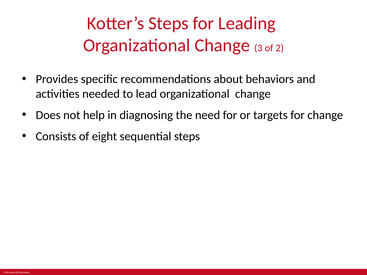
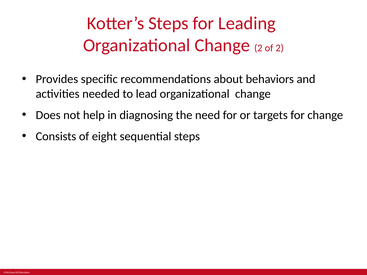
Change 3: 3 -> 2
